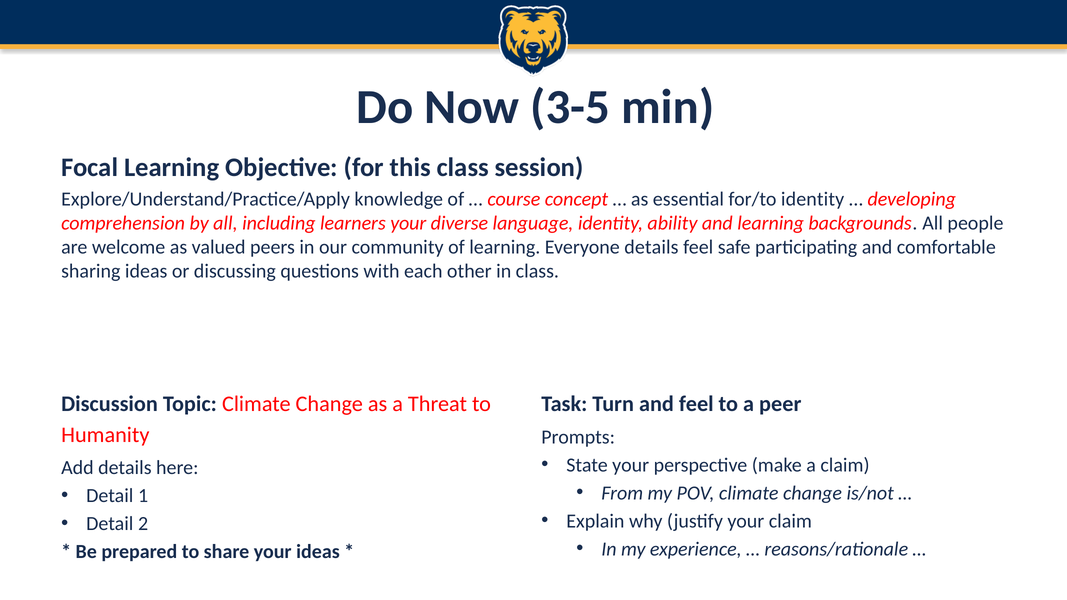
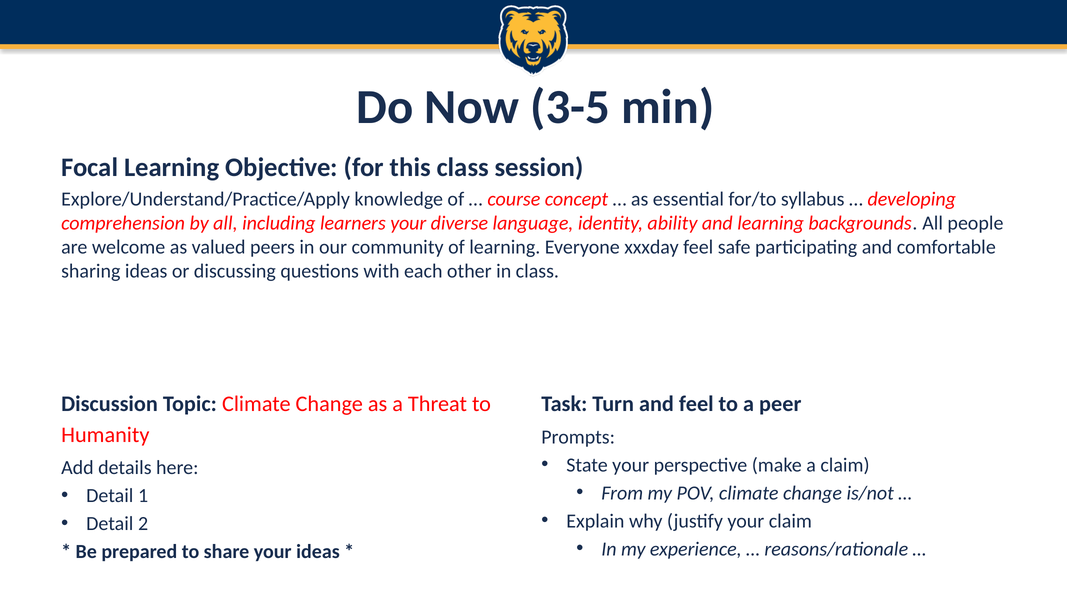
for/to identity: identity -> syllabus
Everyone details: details -> xxxday
